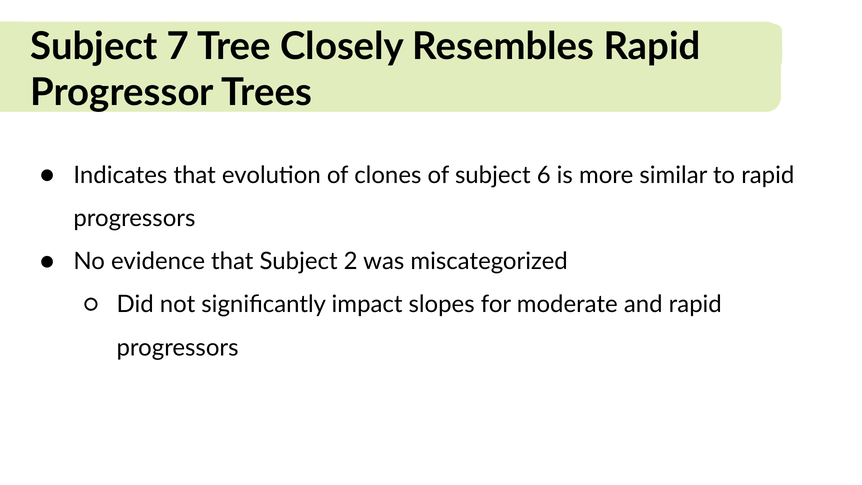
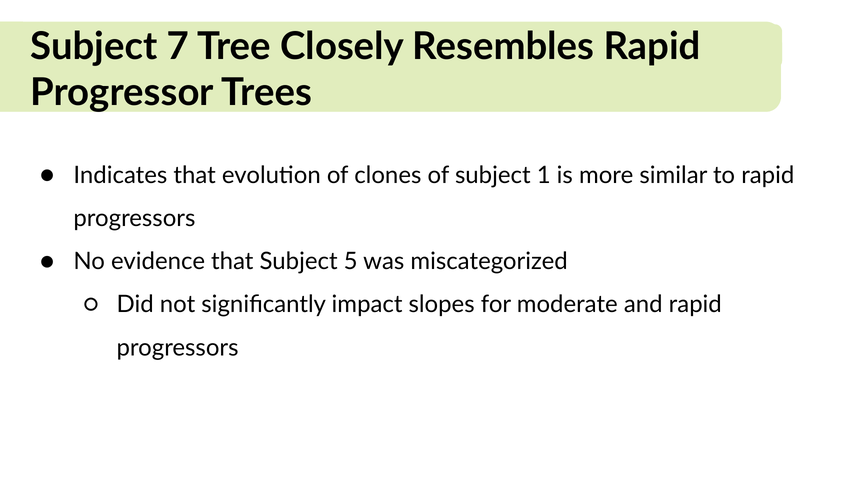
6: 6 -> 1
2: 2 -> 5
